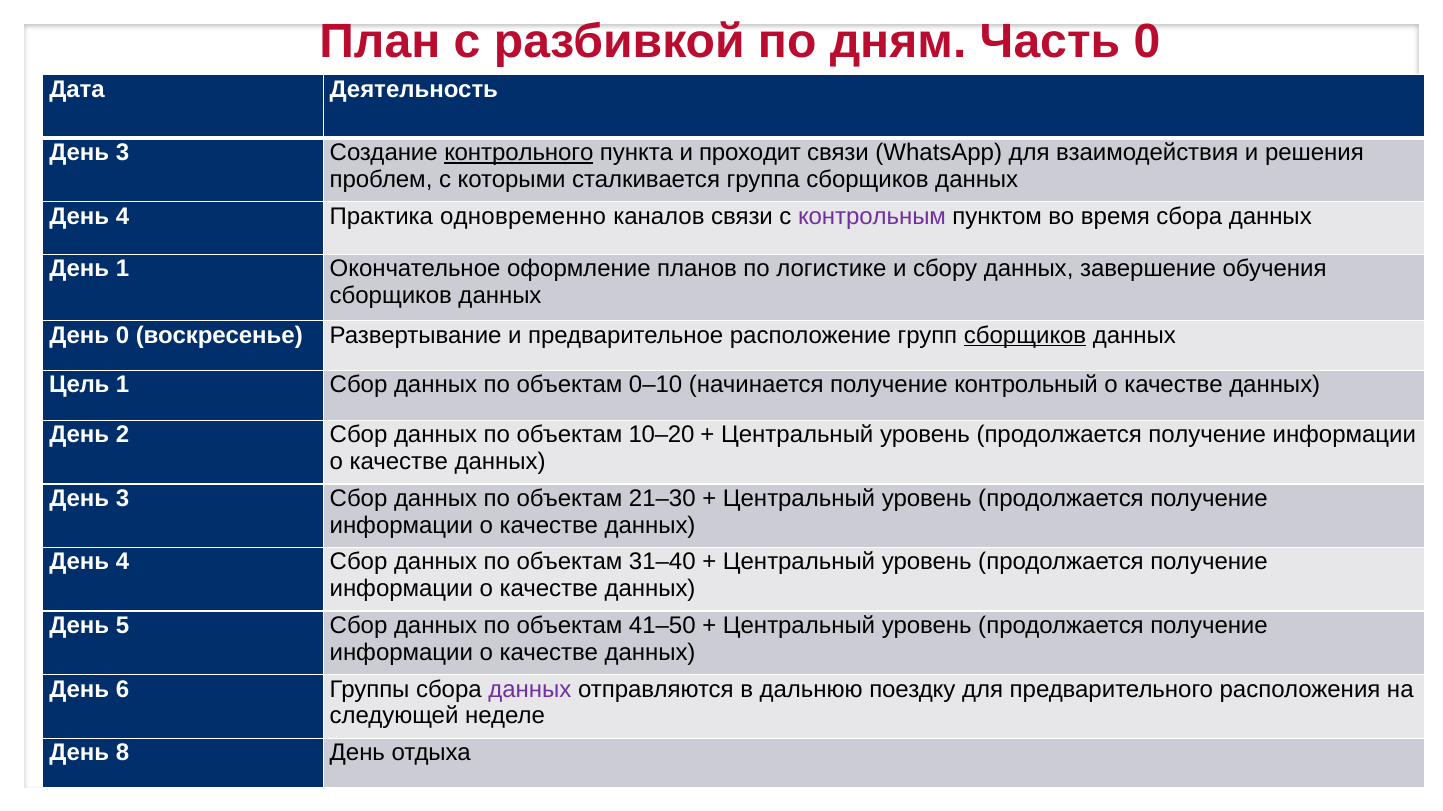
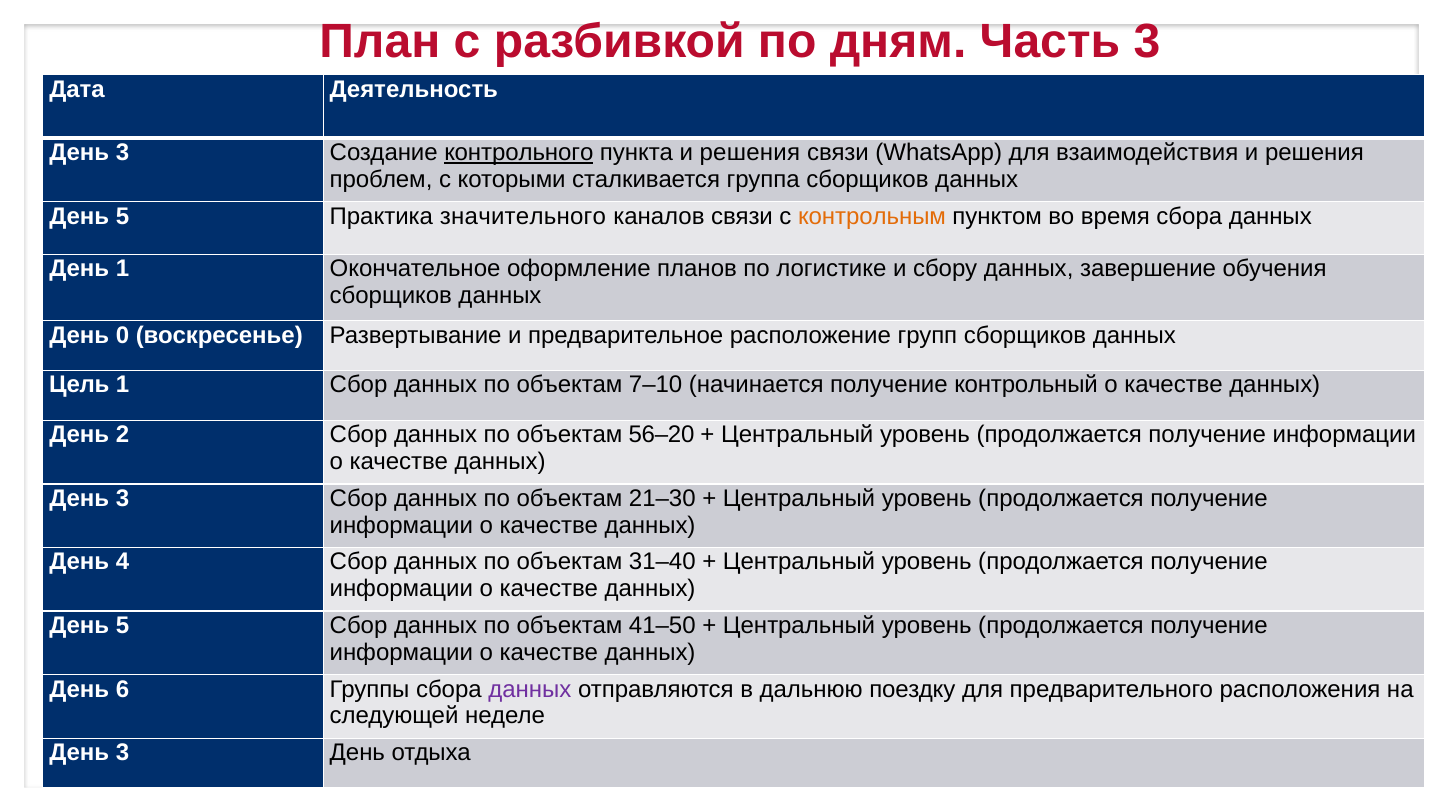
Часть 0: 0 -> 3
пункта и проходит: проходит -> решения
4 at (122, 217): 4 -> 5
одновременно: одновременно -> значительного
контрольным colour: purple -> orange
сборщиков at (1025, 335) underline: present -> none
0–10: 0–10 -> 7–10
10–20: 10–20 -> 56–20
8 at (122, 753): 8 -> 3
